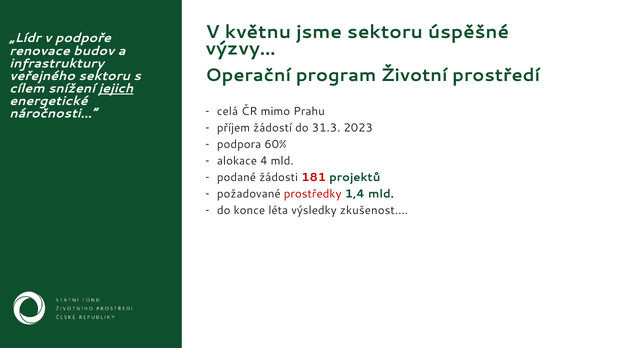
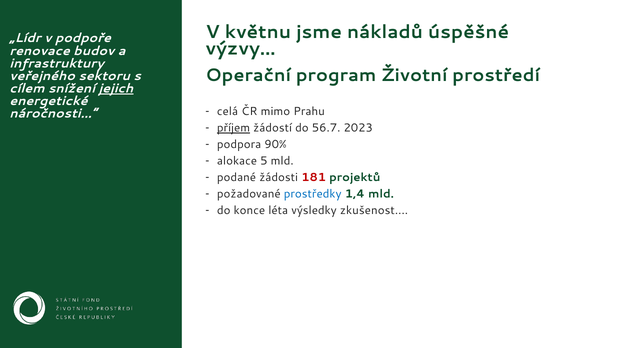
jsme sektoru: sektoru -> nákladů
příjem underline: none -> present
31.3: 31.3 -> 56.7
60%: 60% -> 90%
4: 4 -> 5
prostředky colour: red -> blue
